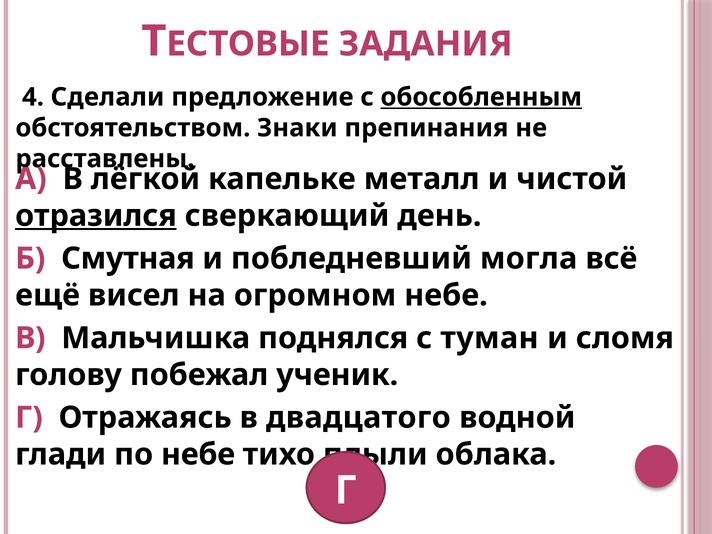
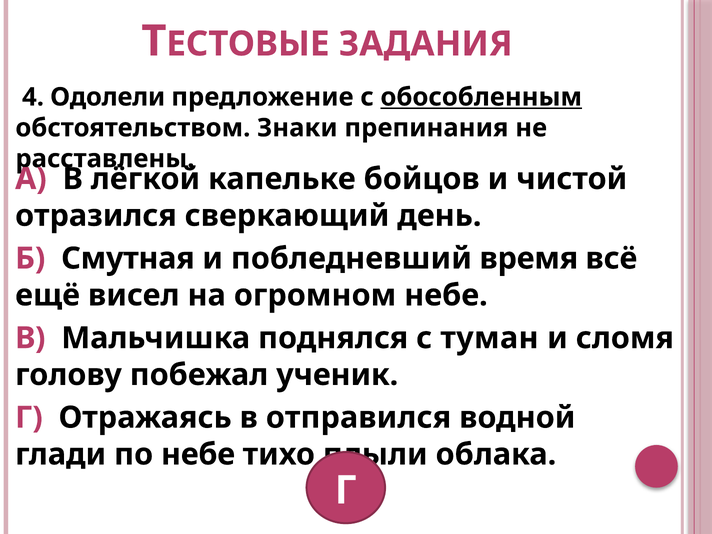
Сделали: Сделали -> Одолели
металл: металл -> бойцов
отразился underline: present -> none
могла: могла -> время
двадцатого: двадцатого -> отправился
